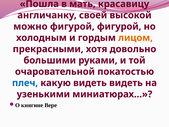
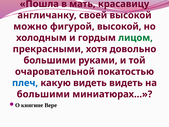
фигурой фигурой: фигурой -> высокой
лицом colour: orange -> green
узенькими at (43, 94): узенькими -> большими
